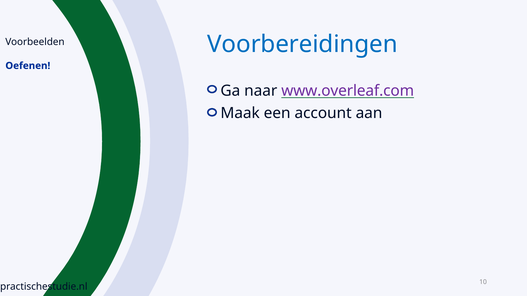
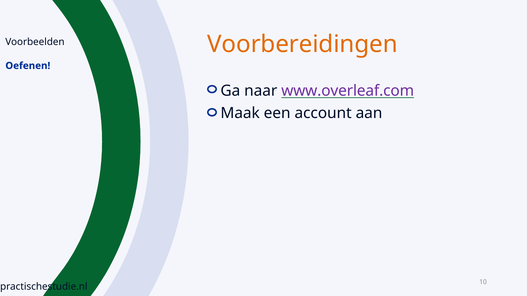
Voorbereidingen colour: blue -> orange
